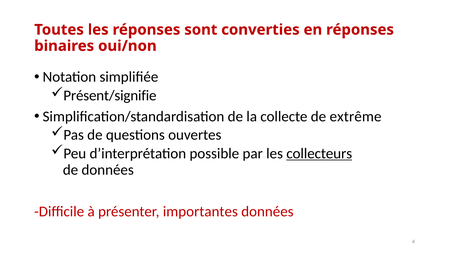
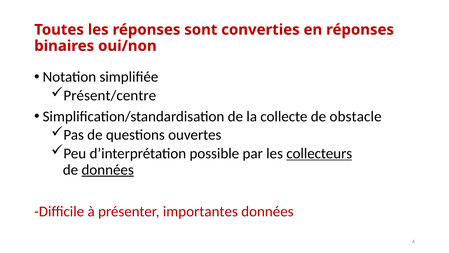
Présent/signifie: Présent/signifie -> Présent/centre
extrême: extrême -> obstacle
données at (108, 169) underline: none -> present
